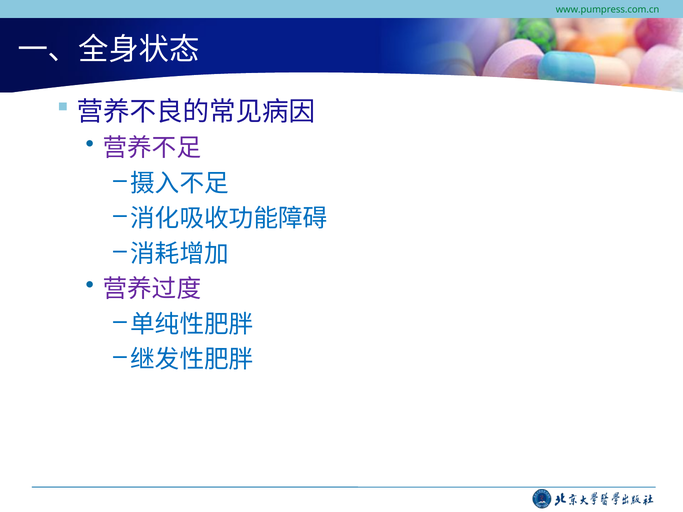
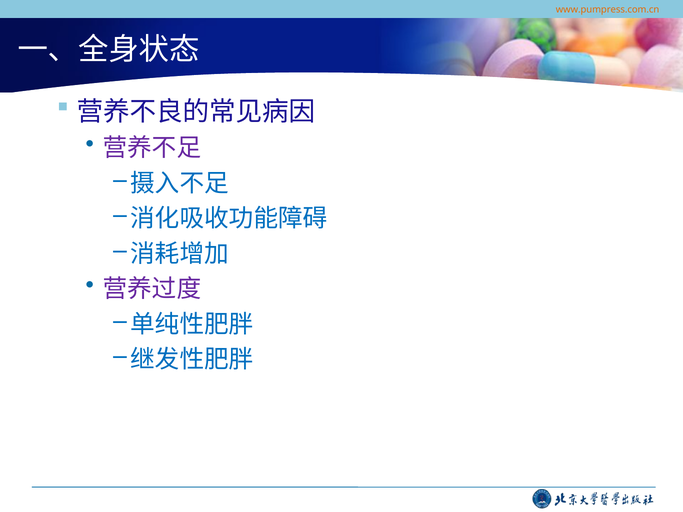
www.pumpress.com.cn colour: green -> orange
